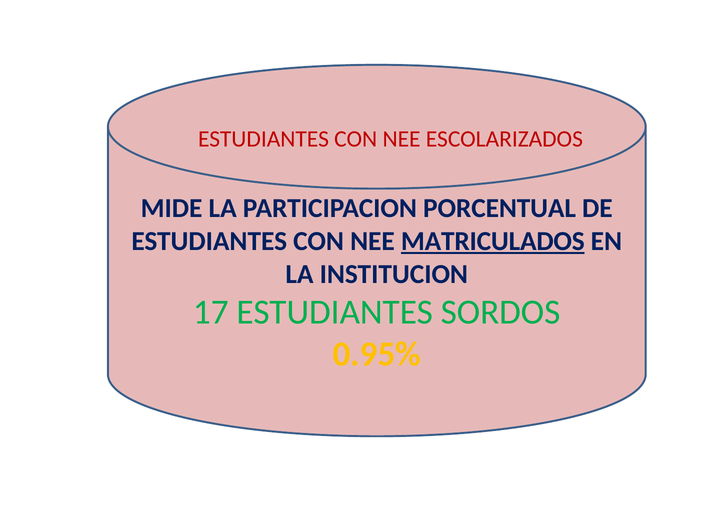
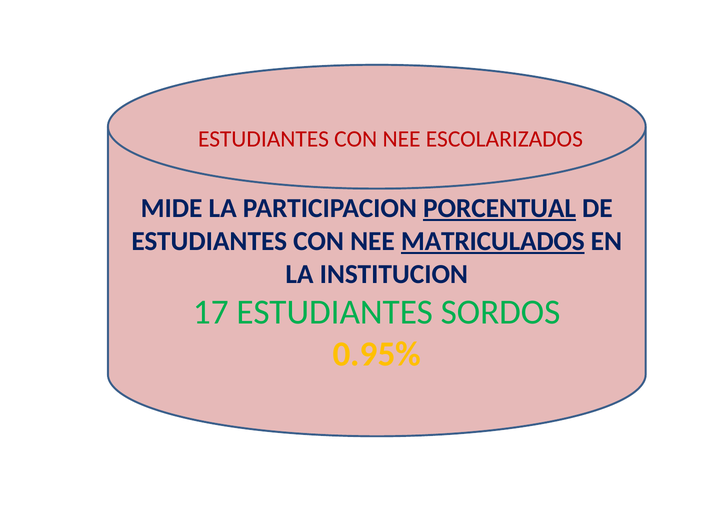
PORCENTUAL underline: none -> present
